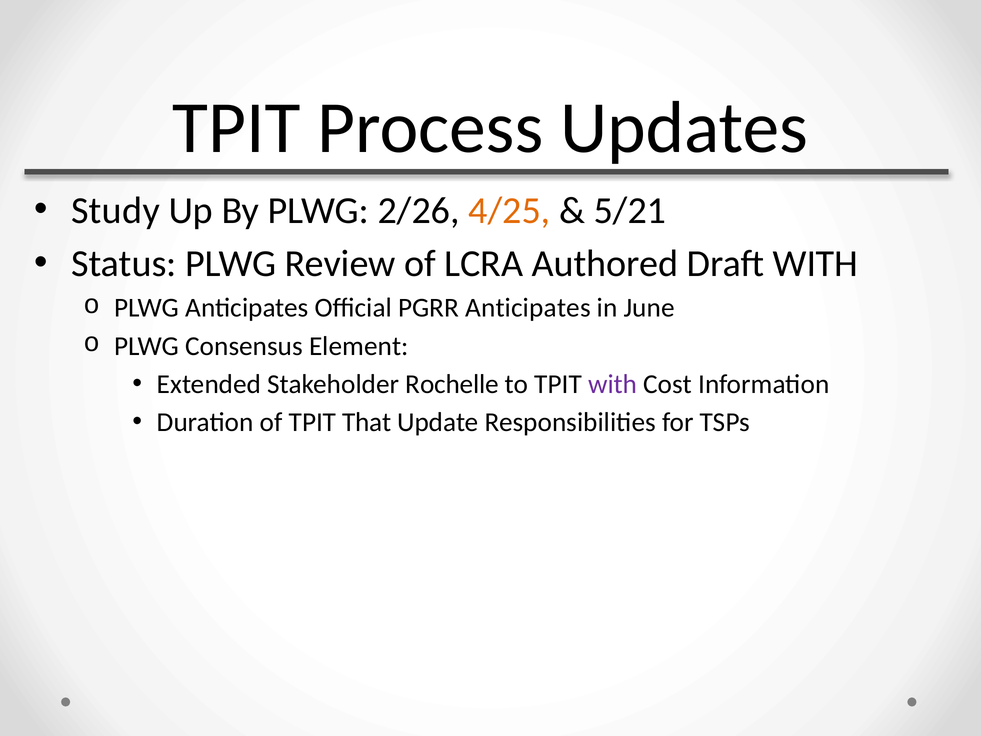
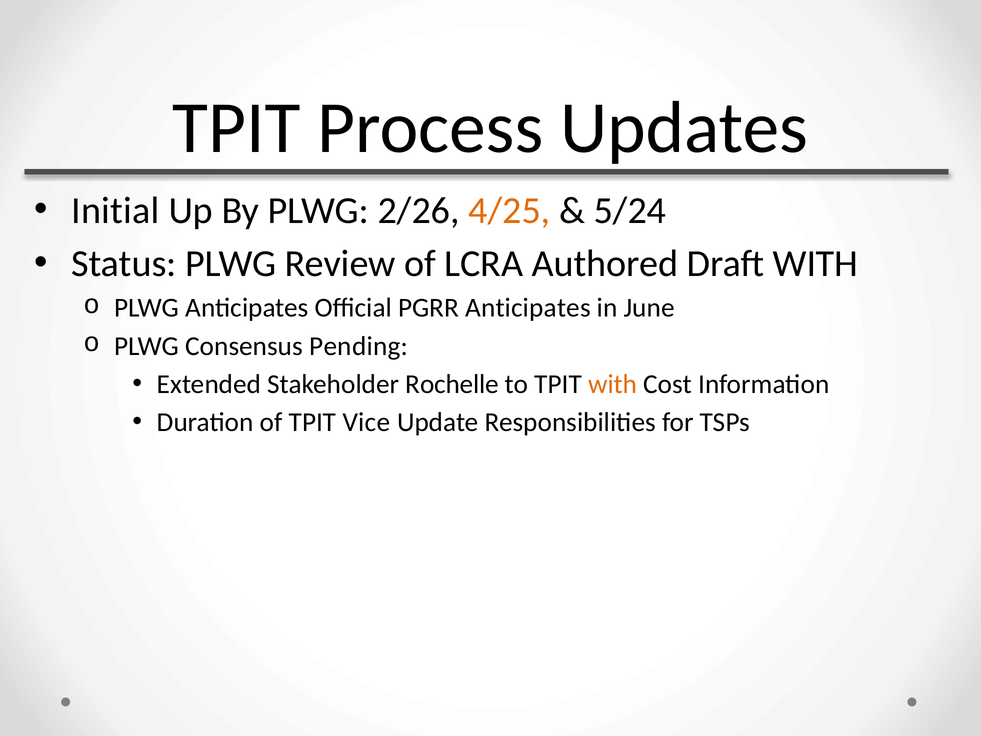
Study: Study -> Initial
5/21: 5/21 -> 5/24
Element: Element -> Pending
with at (613, 384) colour: purple -> orange
That: That -> Vice
